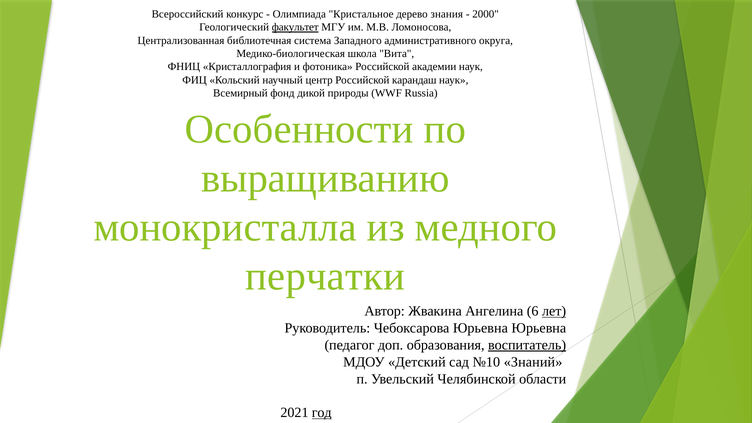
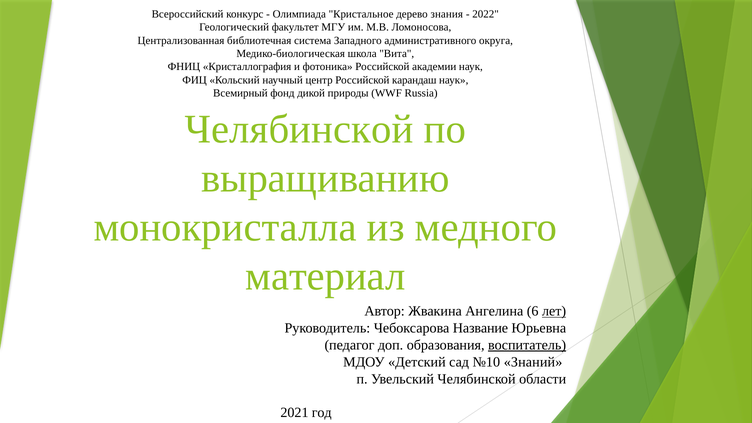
2000: 2000 -> 2022
факультет underline: present -> none
Особенности at (299, 129): Особенности -> Челябинской
перчатки: перчатки -> материал
Чебоксарова Юрьевна: Юрьевна -> Название
год underline: present -> none
